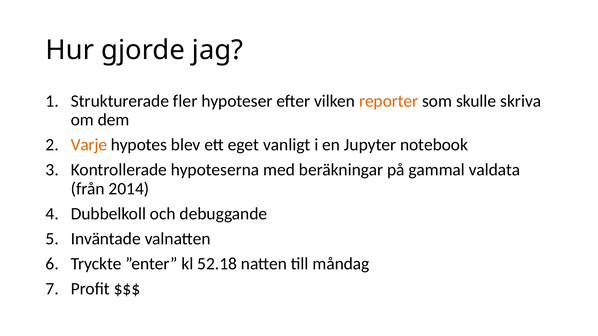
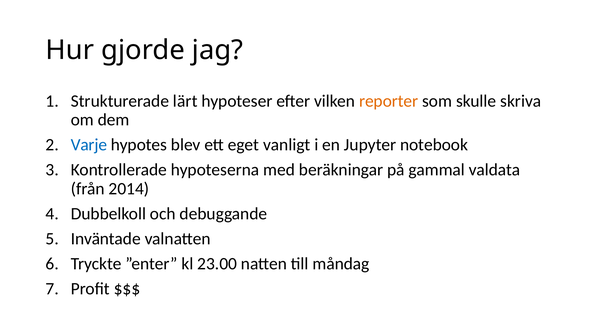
fler: fler -> lärt
Varje colour: orange -> blue
52.18: 52.18 -> 23.00
